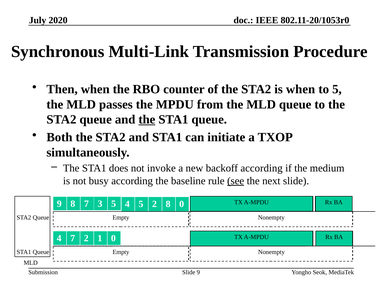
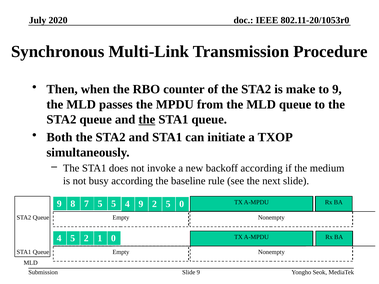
is when: when -> make
to 5: 5 -> 9
see underline: present -> none
7 3: 3 -> 5
4 5: 5 -> 9
2 8: 8 -> 5
4 7: 7 -> 5
